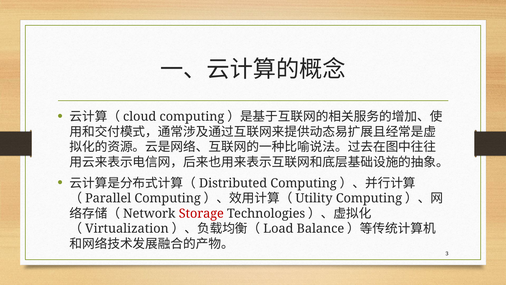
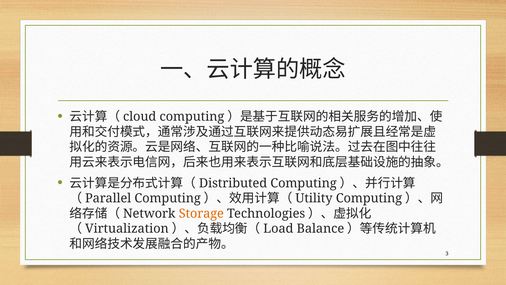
Storage colour: red -> orange
